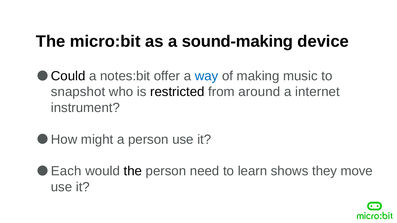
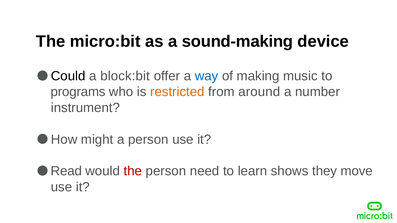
notes:bit: notes:bit -> block:bit
snapshot: snapshot -> programs
restricted colour: black -> orange
internet: internet -> number
Each: Each -> Read
the at (133, 171) colour: black -> red
